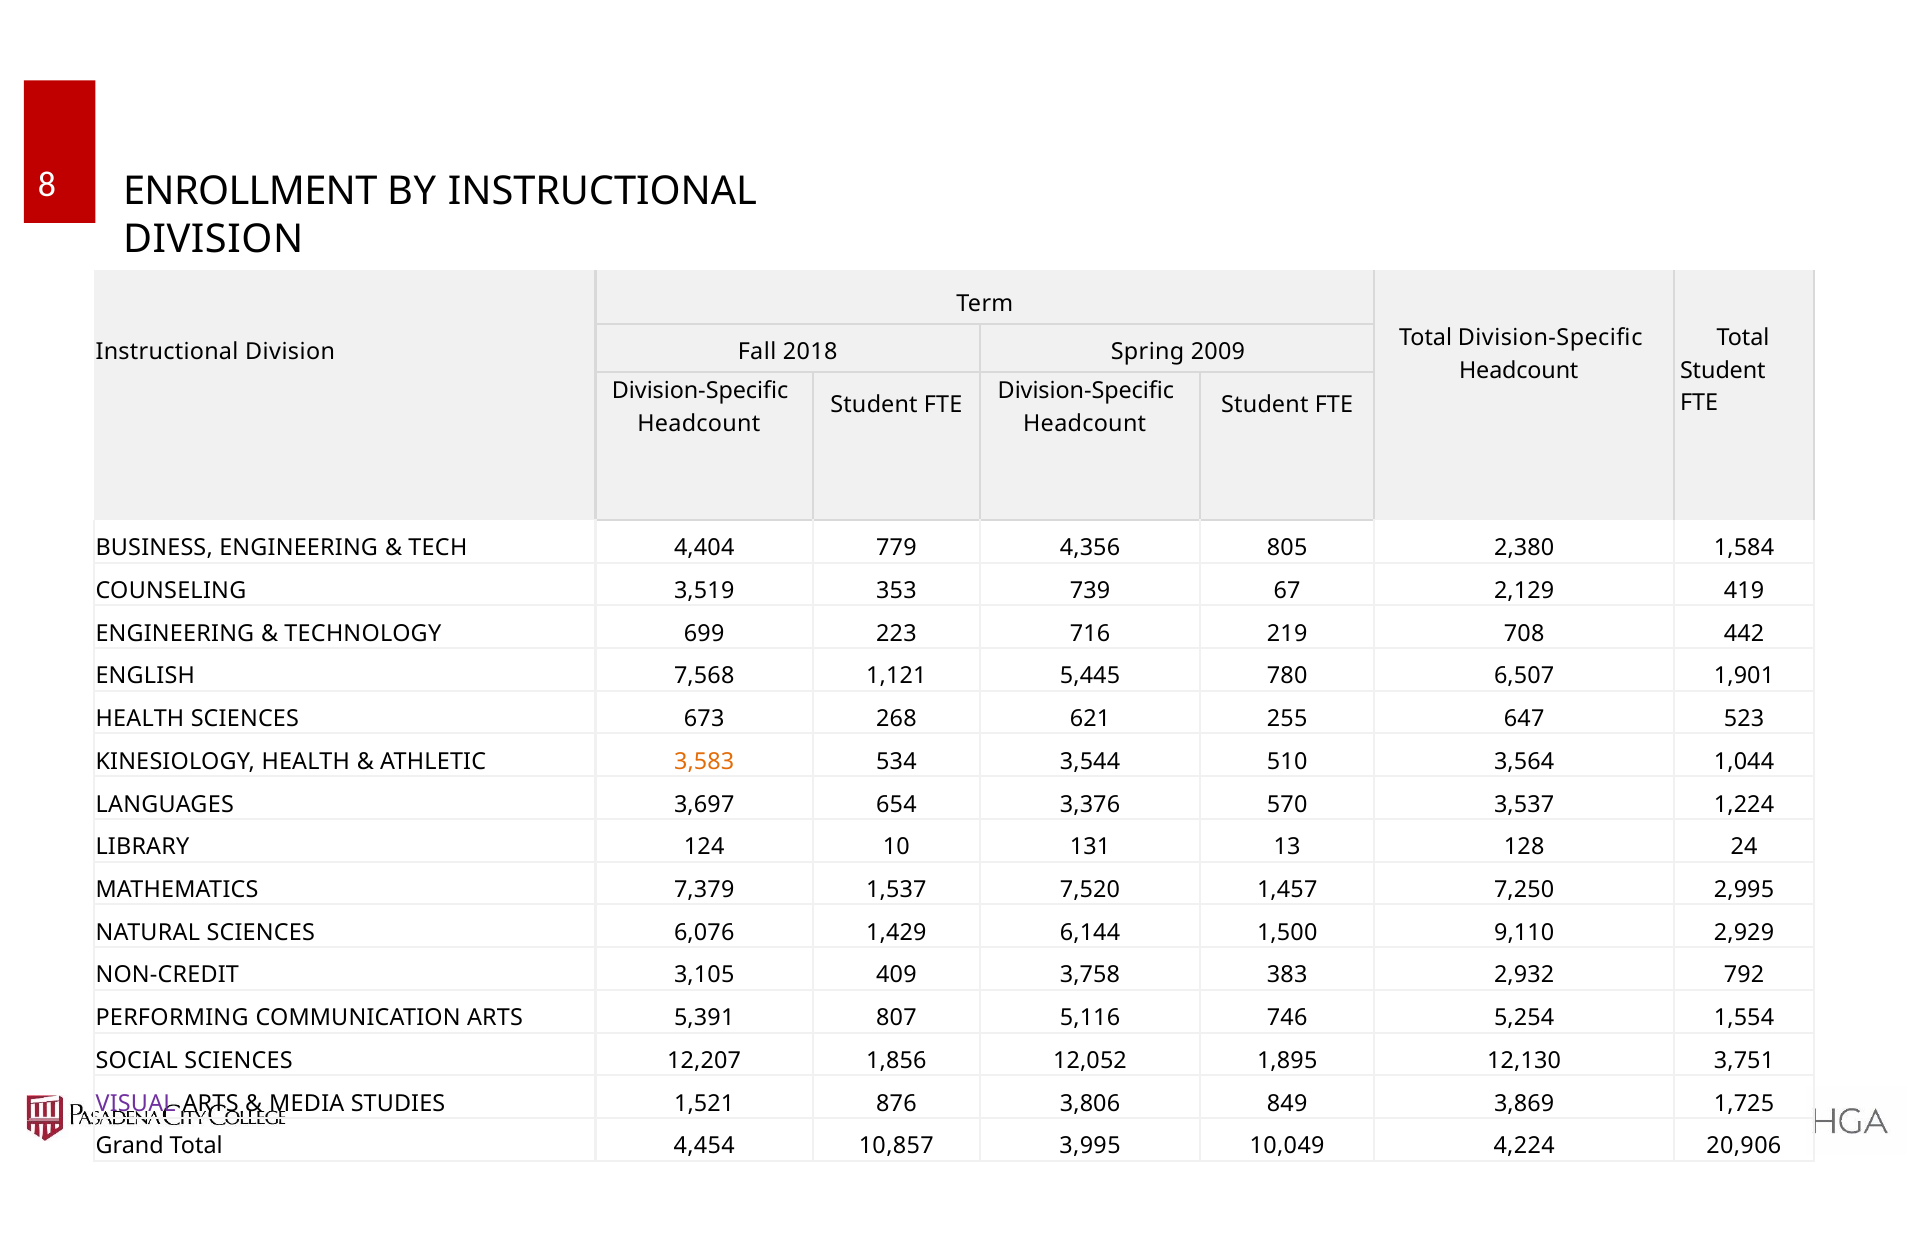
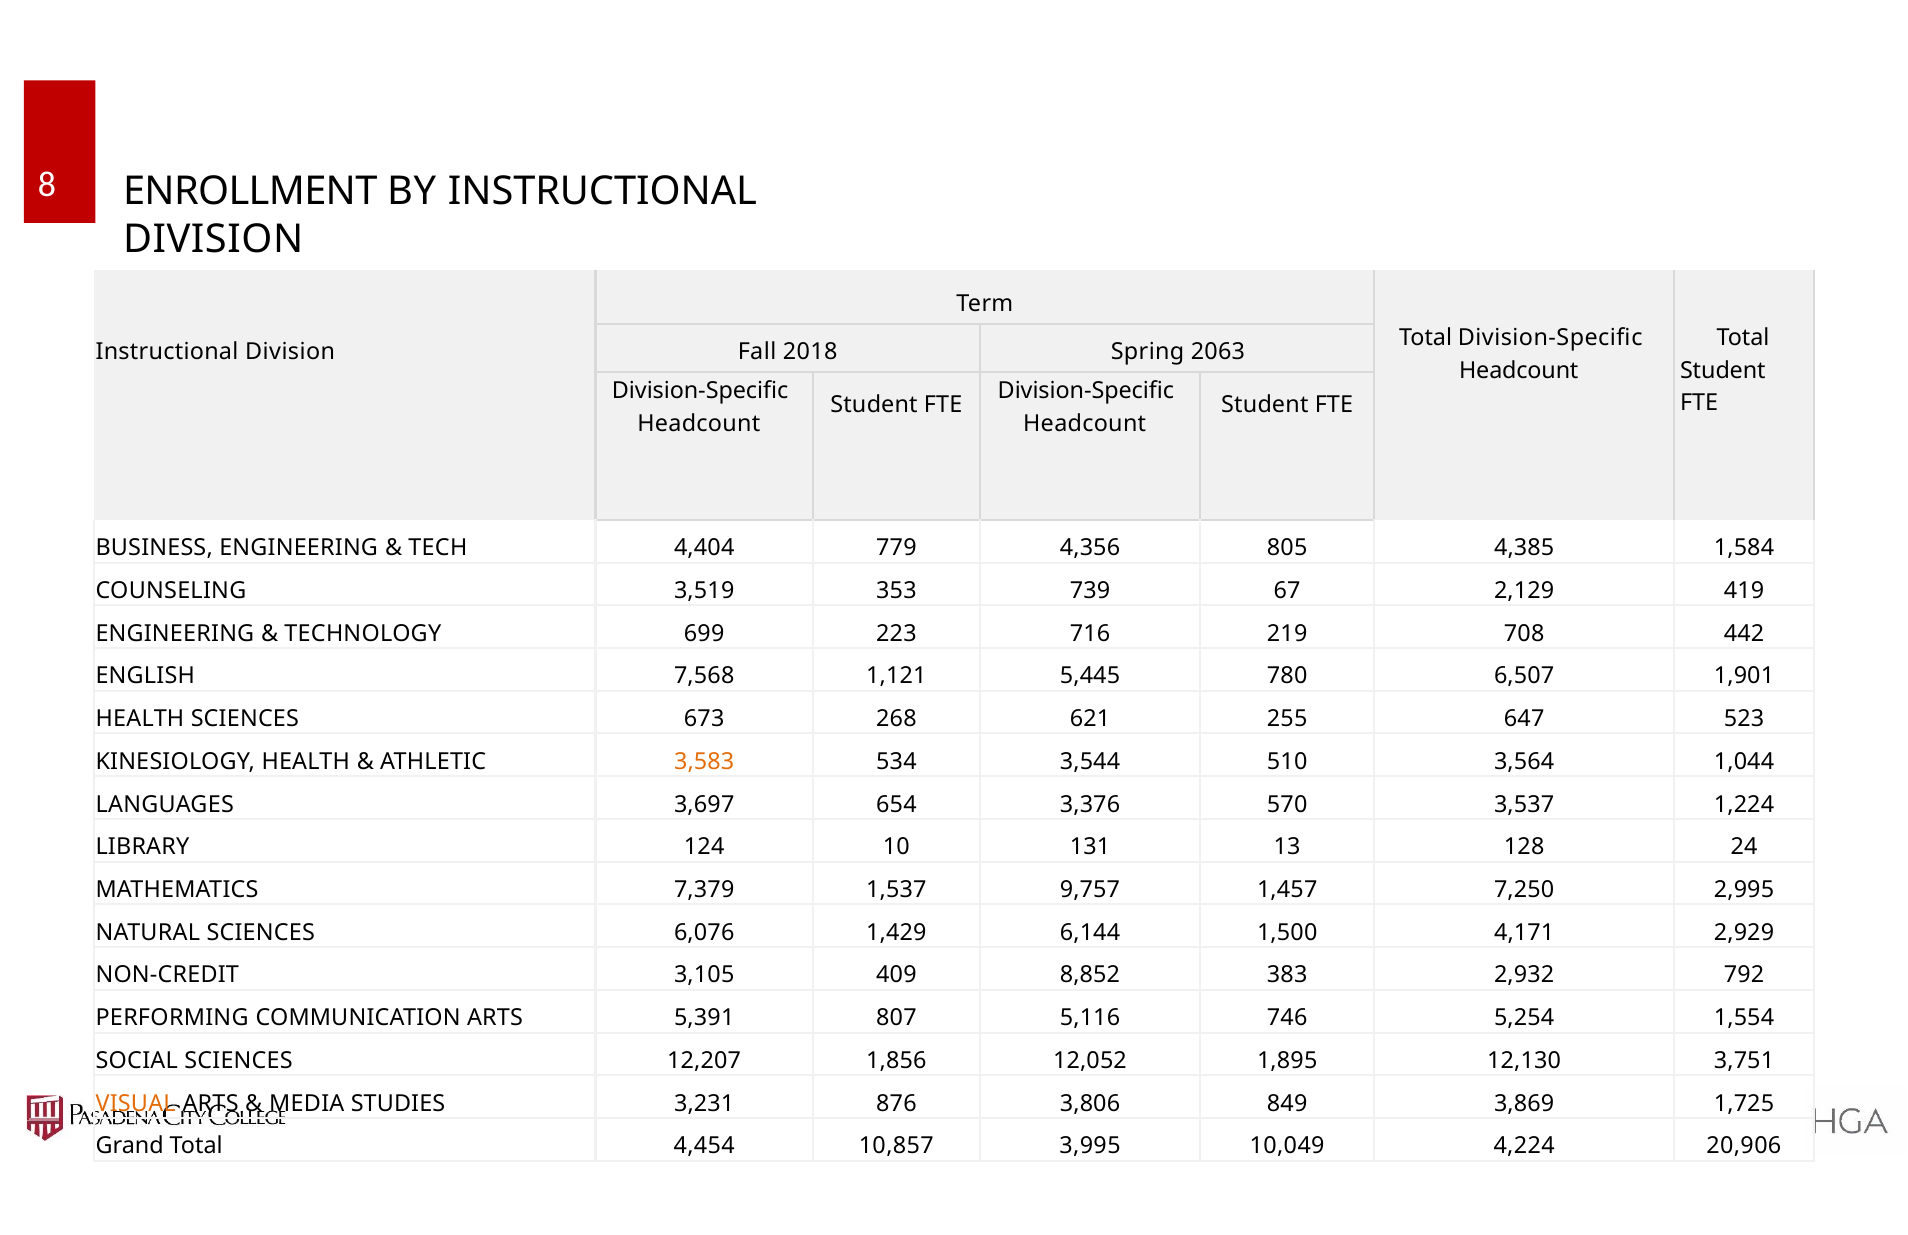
2009: 2009 -> 2063
2,380: 2,380 -> 4,385
7,520: 7,520 -> 9,757
9,110: 9,110 -> 4,171
3,758: 3,758 -> 8,852
VISUAL colour: purple -> orange
1,521: 1,521 -> 3,231
